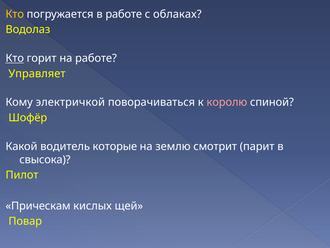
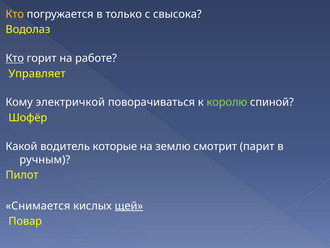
в работе: работе -> только
облаках: облаках -> свысока
королю colour: pink -> light green
свысока: свысока -> ручным
Прическам: Прическам -> Снимается
щей underline: none -> present
